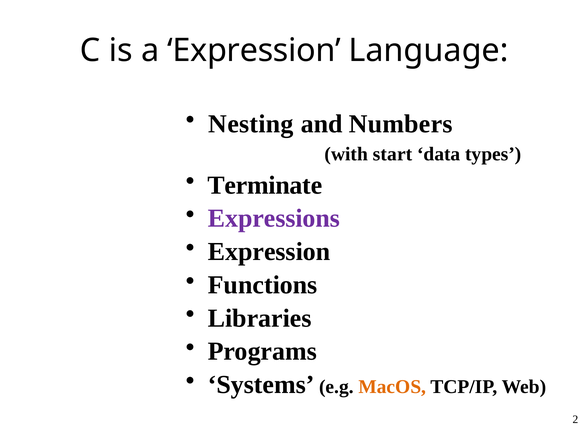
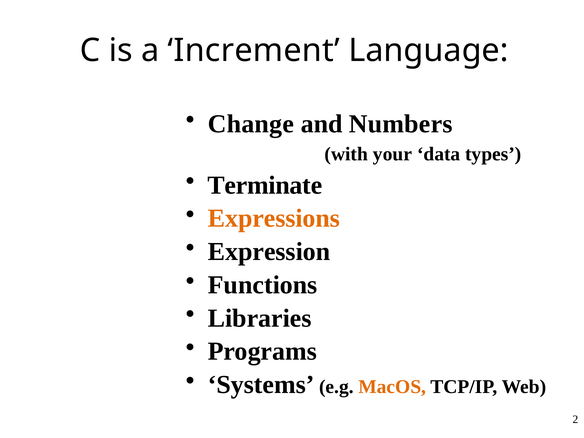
a Expression: Expression -> Increment
Nesting: Nesting -> Change
start: start -> your
Expressions colour: purple -> orange
